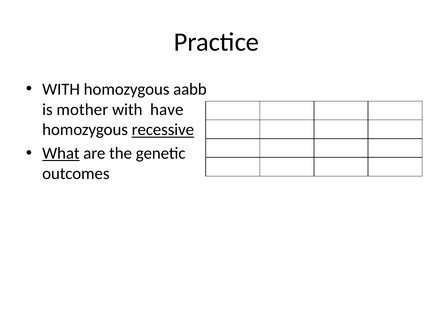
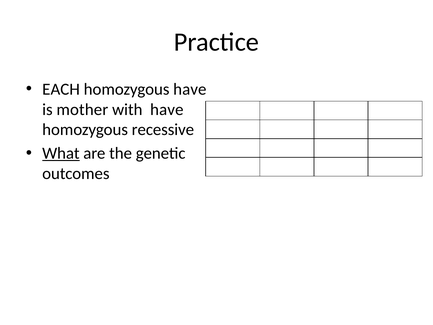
WITH at (61, 89): WITH -> EACH
homozygous aabb: aabb -> have
recessive underline: present -> none
